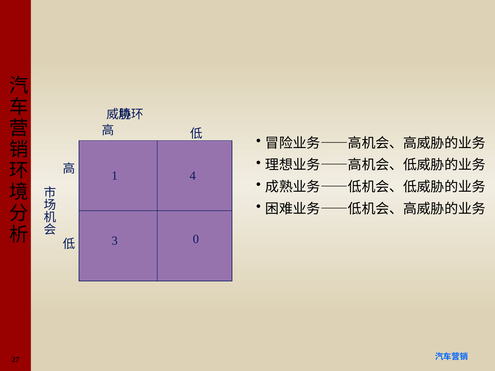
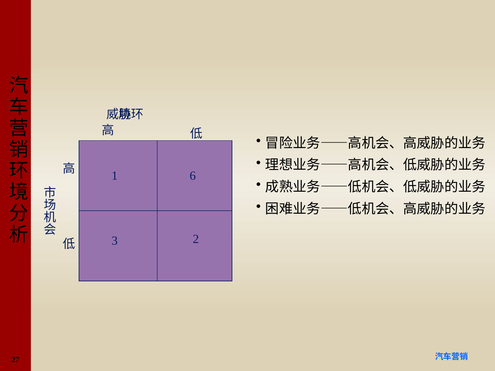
4: 4 -> 6
0: 0 -> 2
